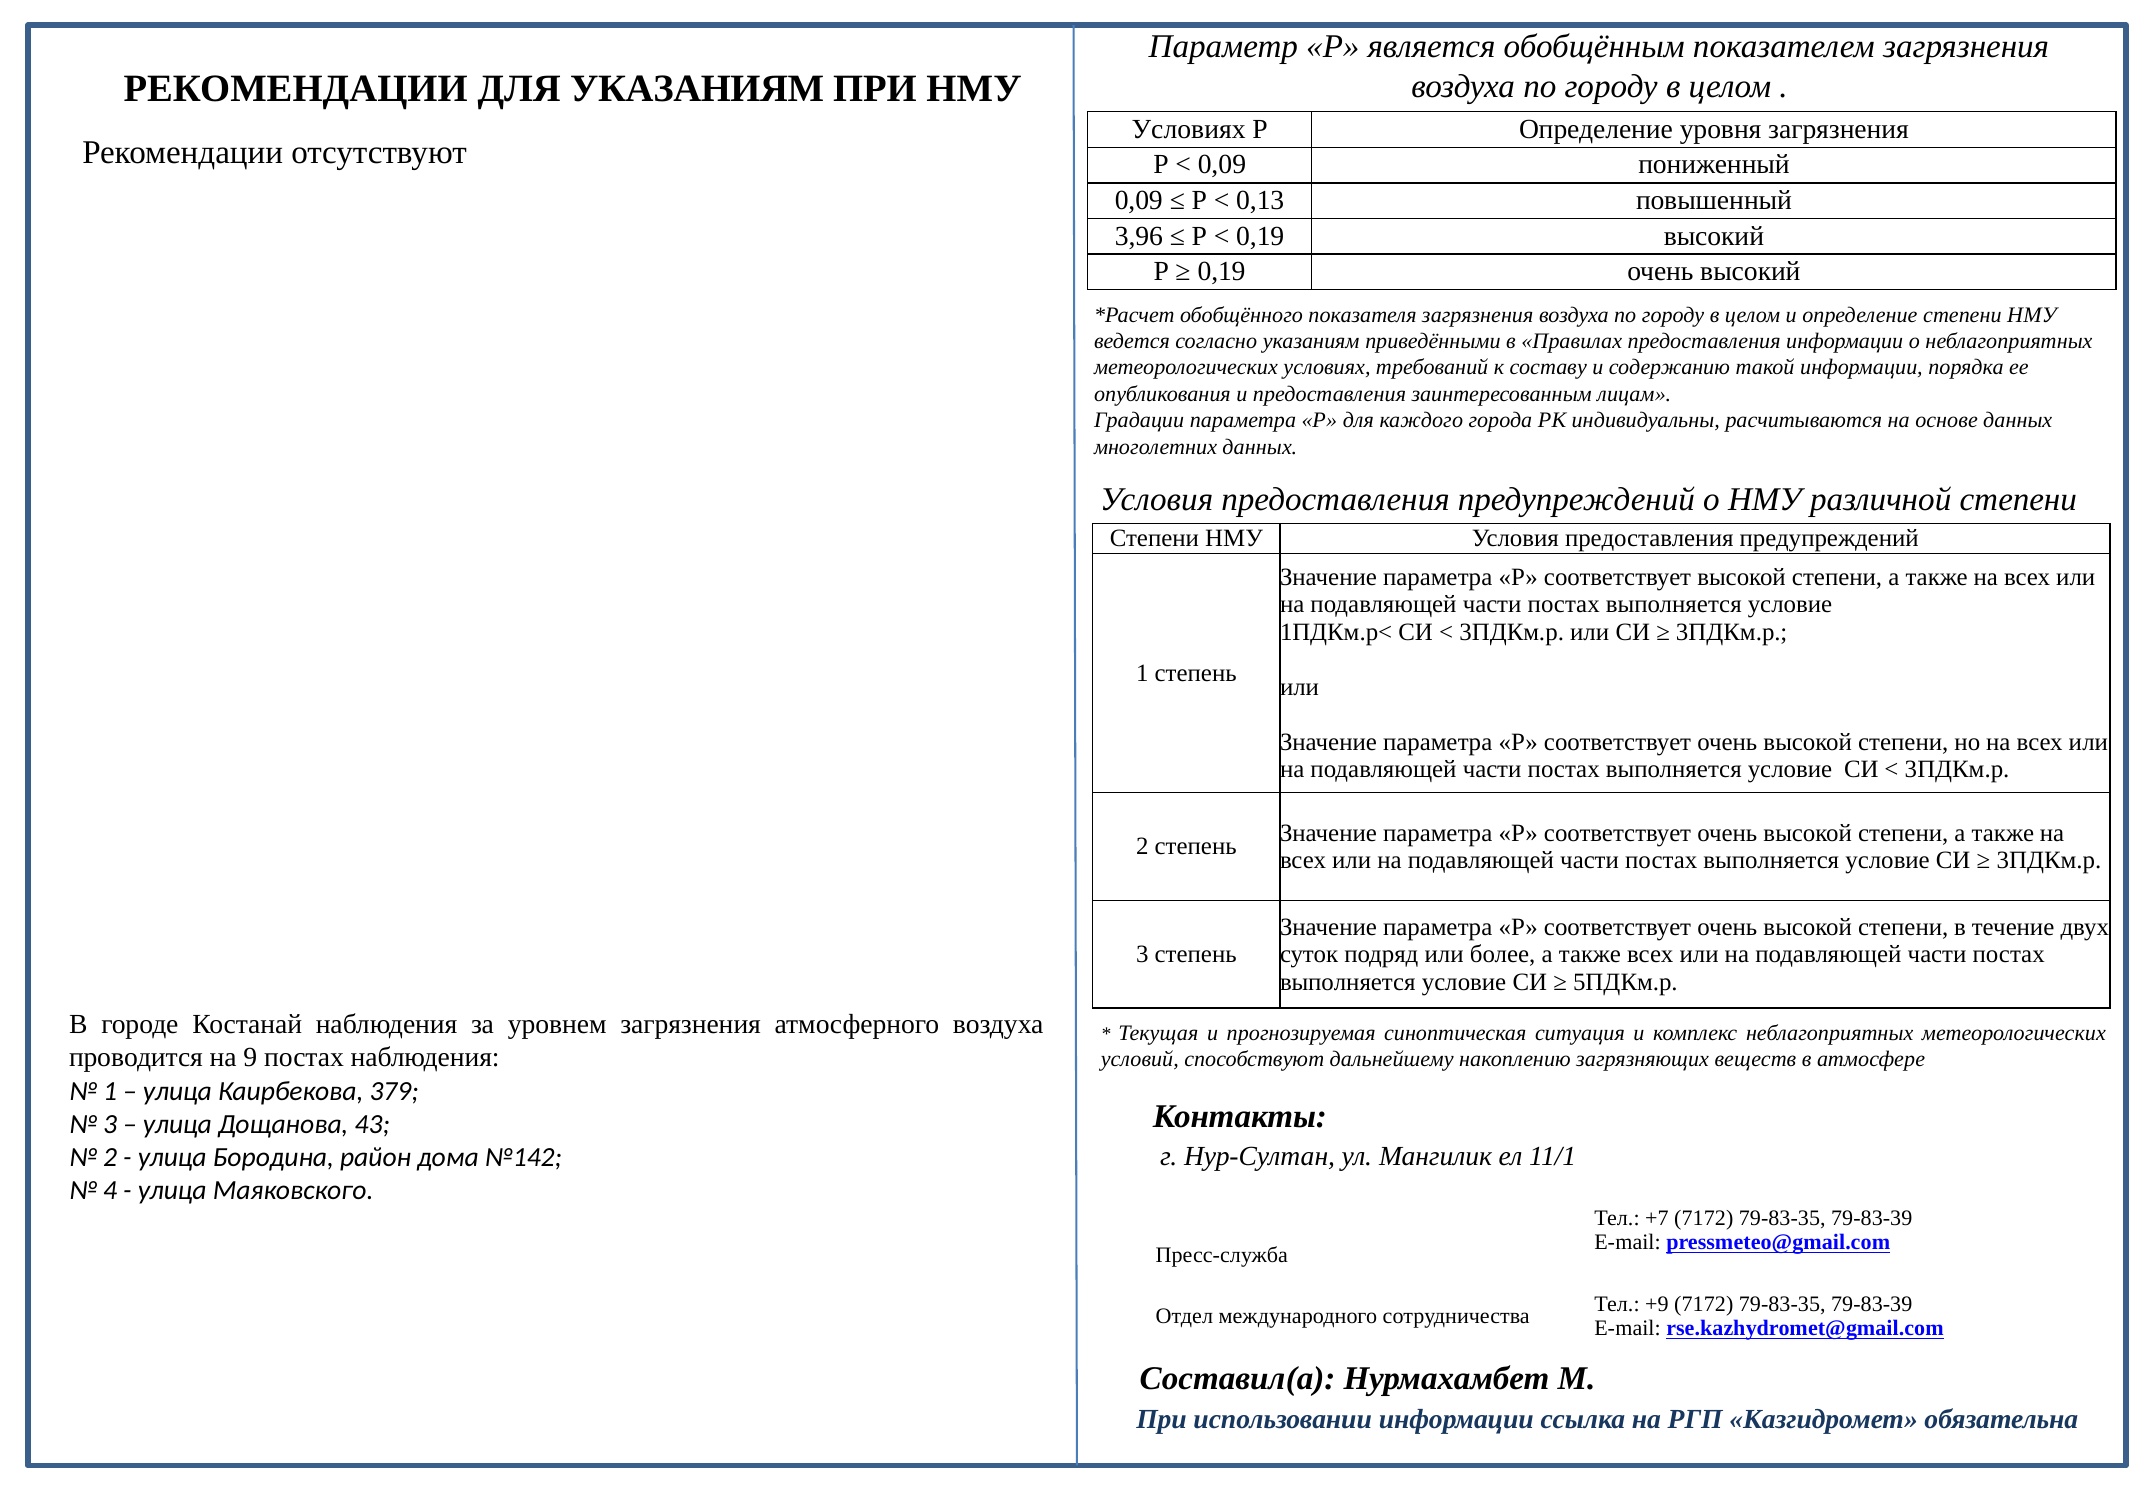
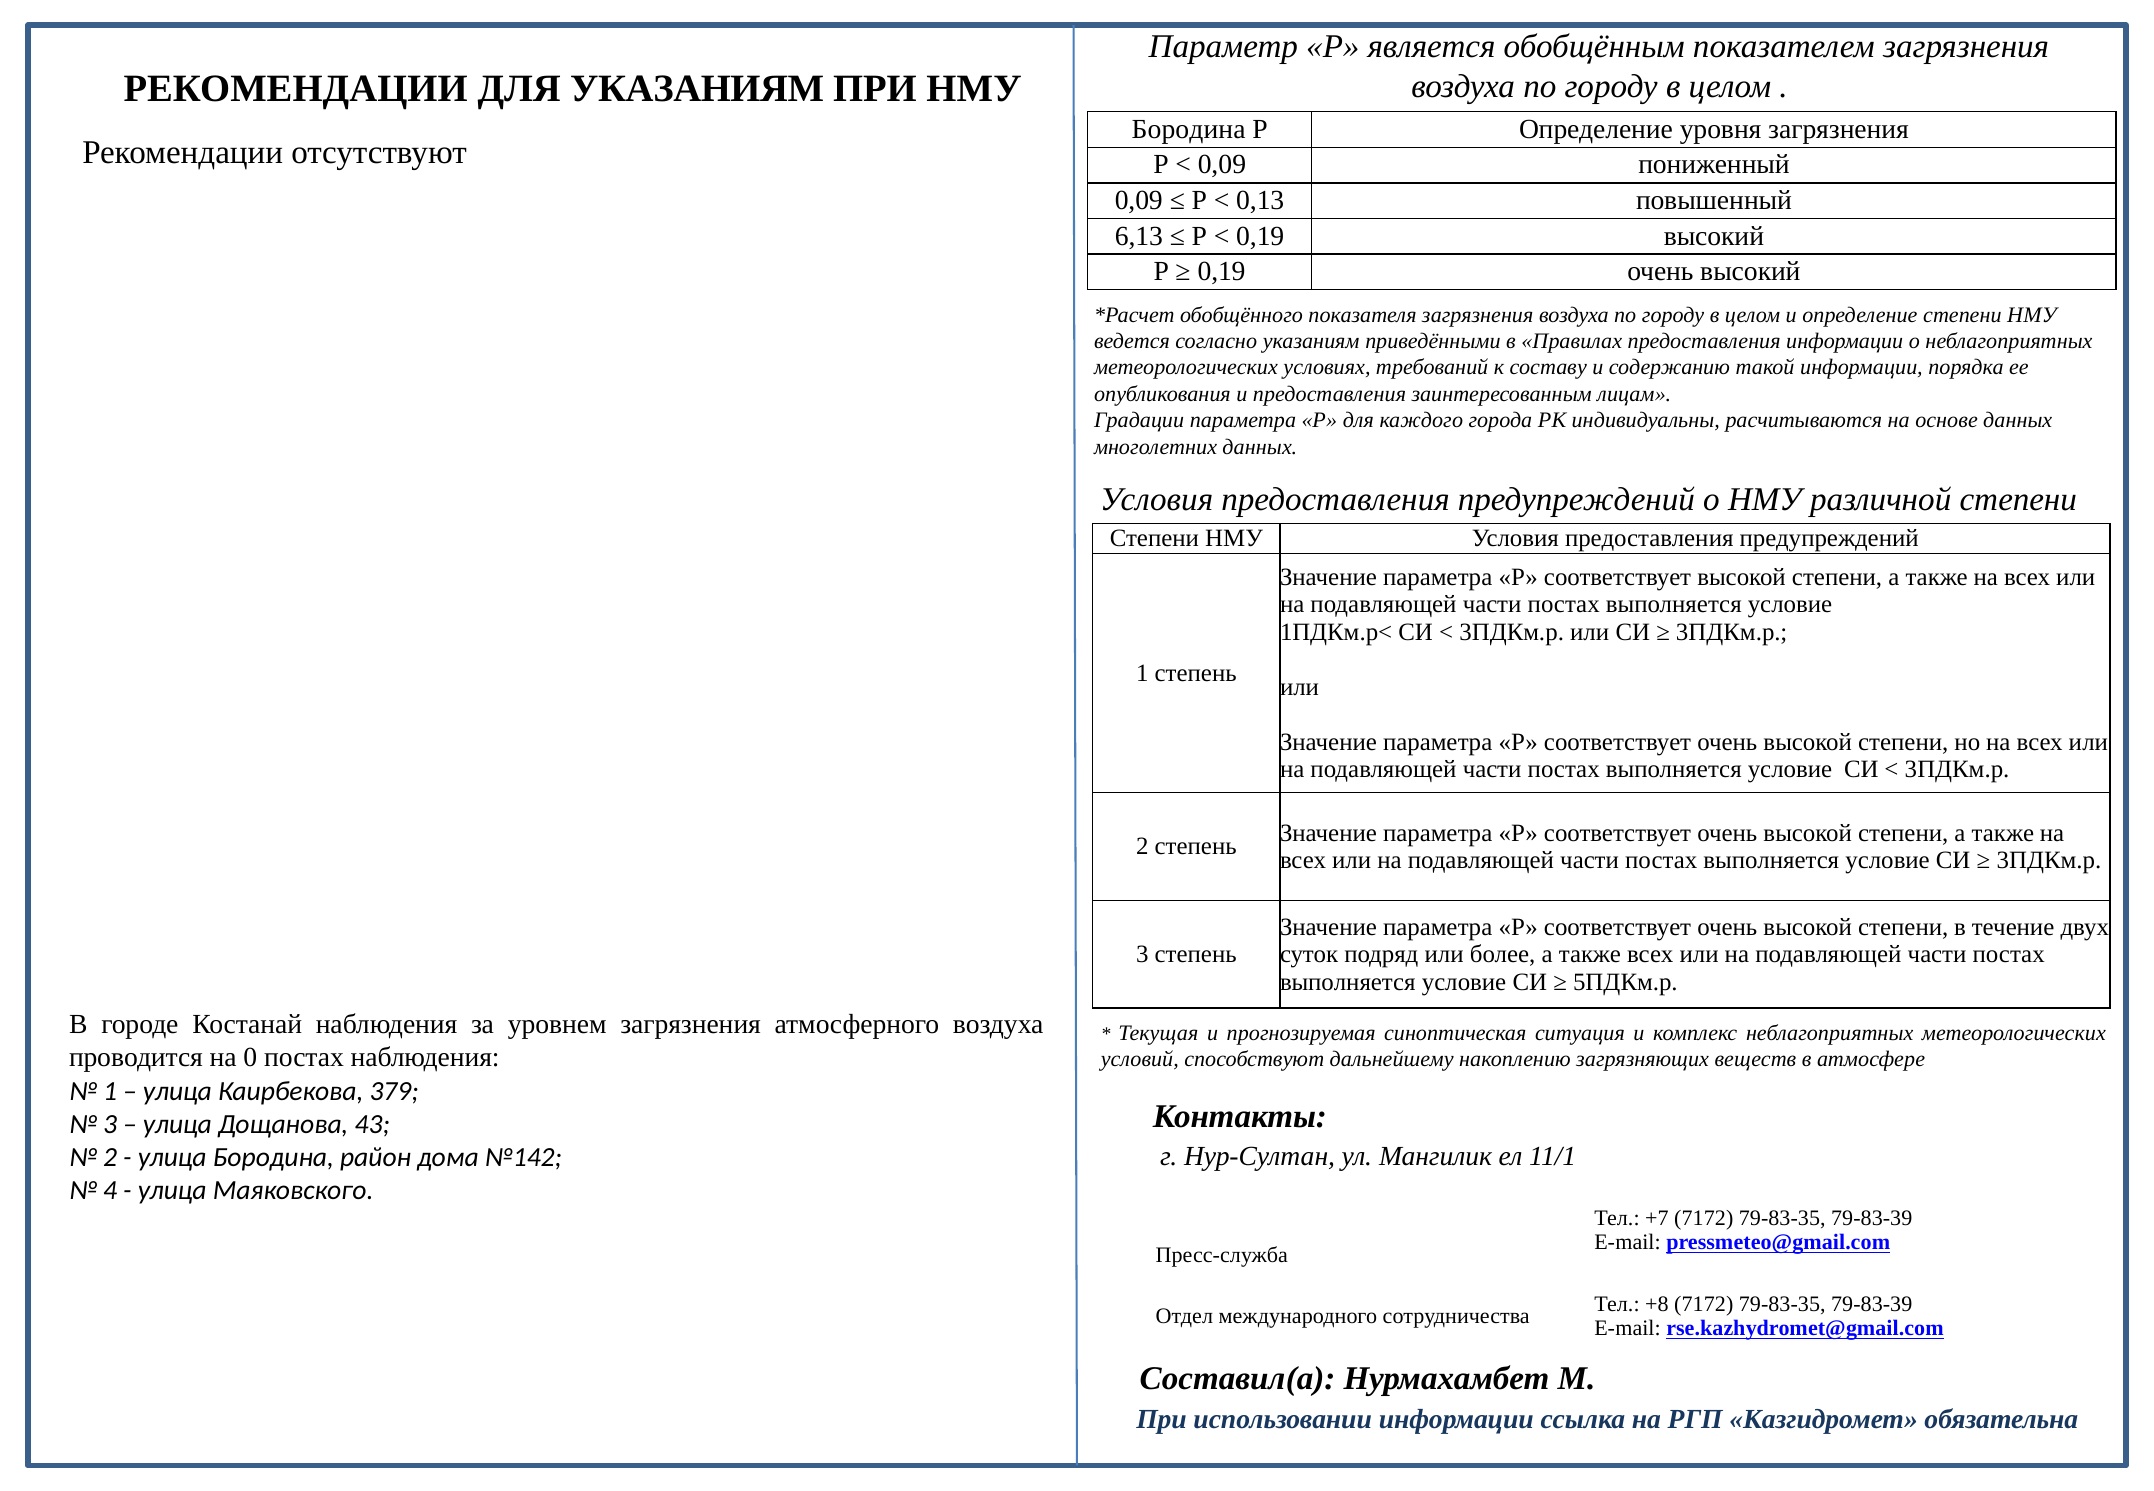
Условиях at (1189, 129): Условиях -> Бородина
3,96: 3,96 -> 6,13
9: 9 -> 0
+9: +9 -> +8
